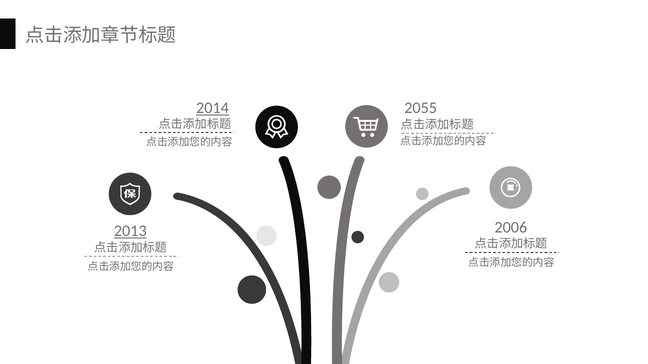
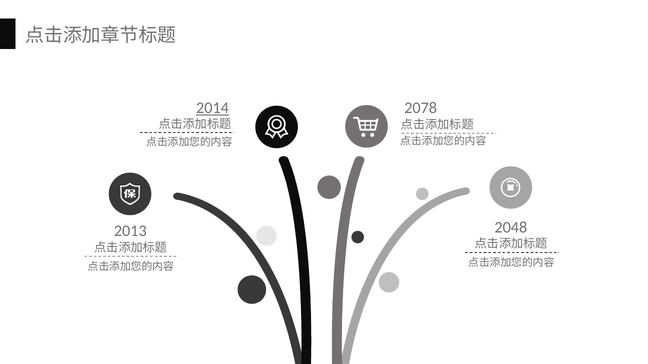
2055: 2055 -> 2078
2006: 2006 -> 2048
2013 underline: present -> none
